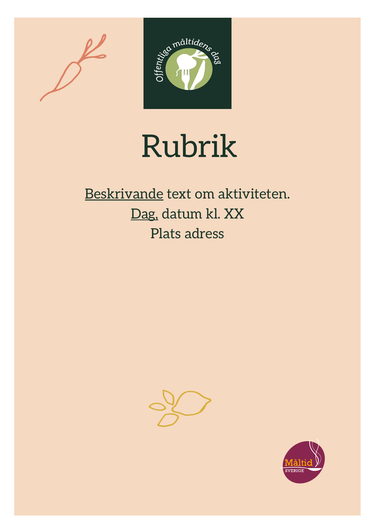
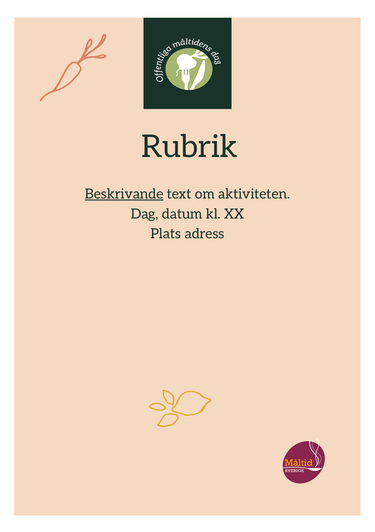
Dag underline: present -> none
